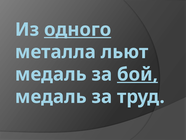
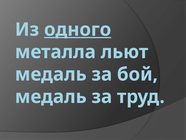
бой underline: present -> none
